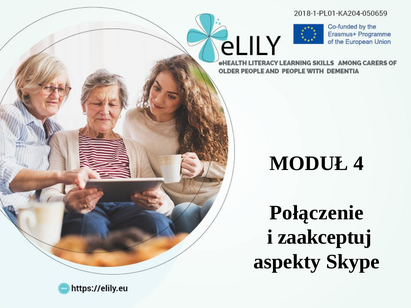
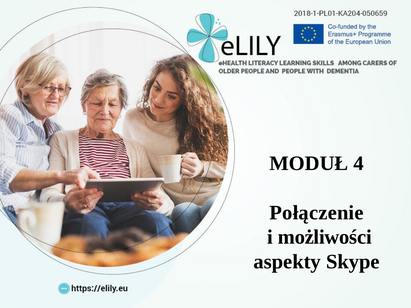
zaakceptuj: zaakceptuj -> możliwości
